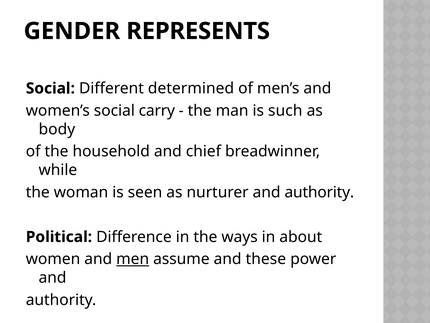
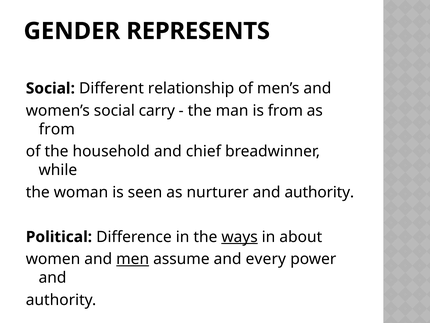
determined: determined -> relationship
is such: such -> from
body at (57, 129): body -> from
ways underline: none -> present
these: these -> every
